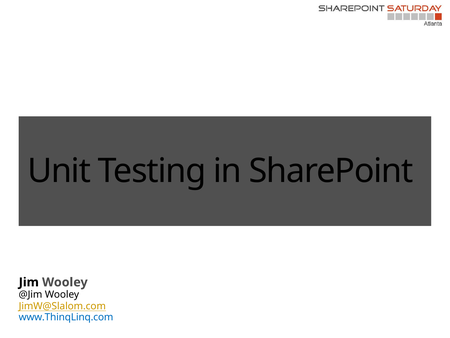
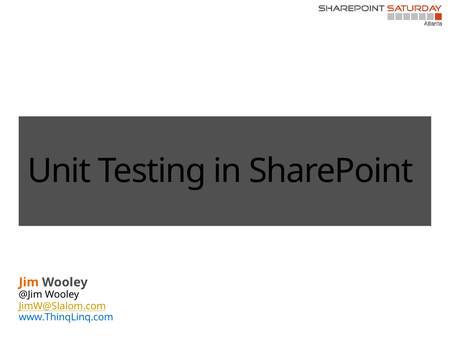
Jim colour: black -> orange
